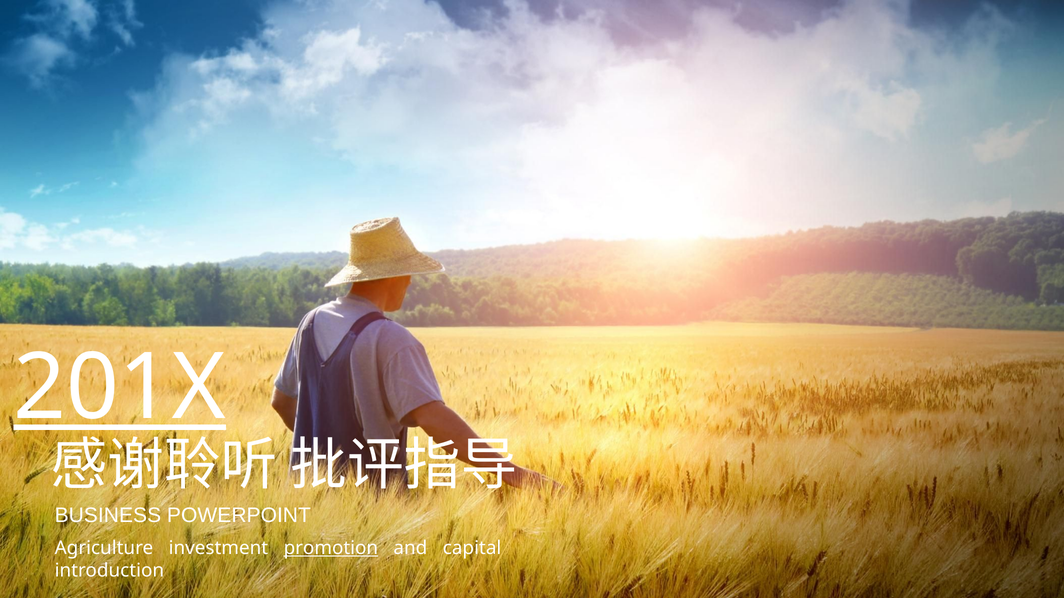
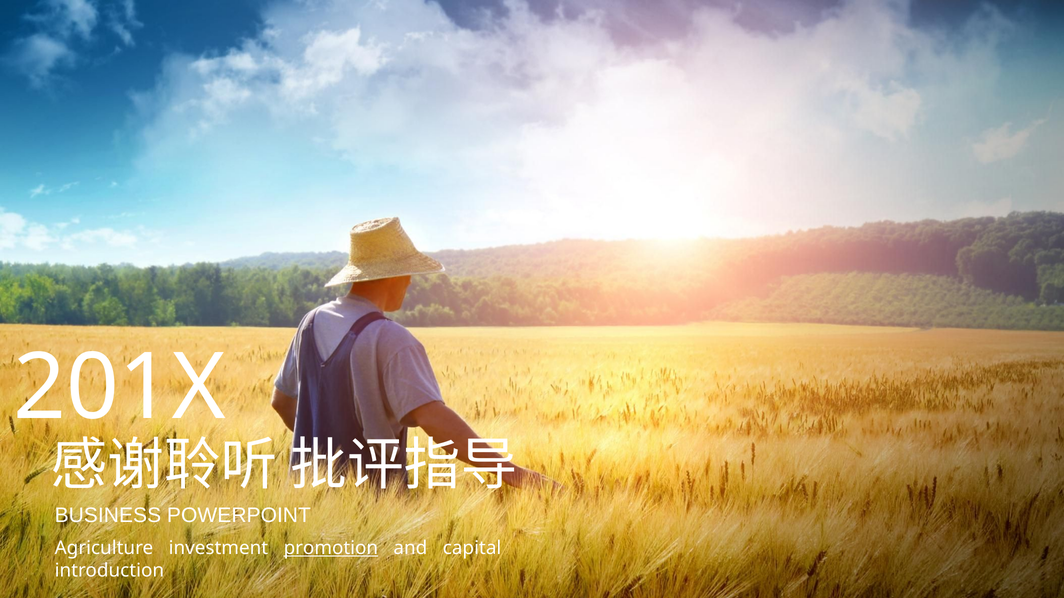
201X underline: present -> none
